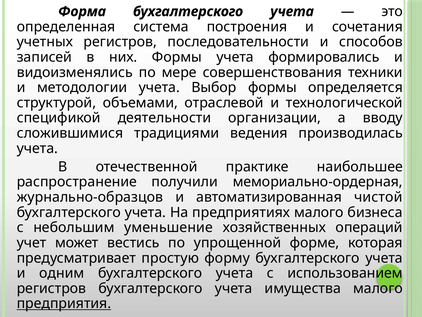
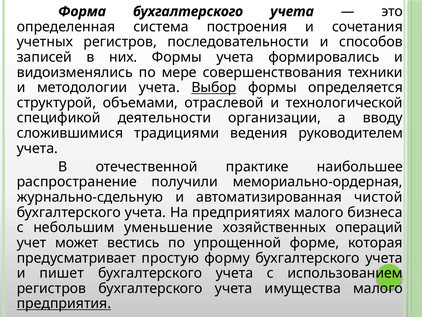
Выбор underline: none -> present
производилась: производилась -> руководителем
журнально-образцов: журнально-образцов -> журнально-сдельную
одним: одним -> пишет
